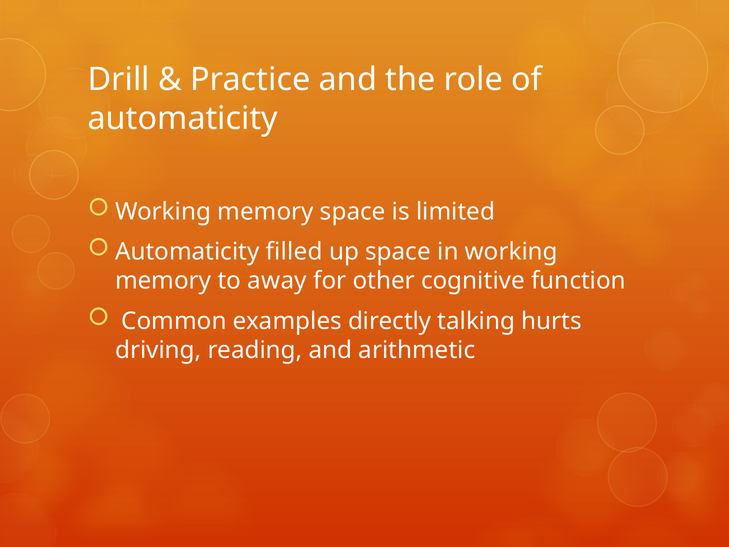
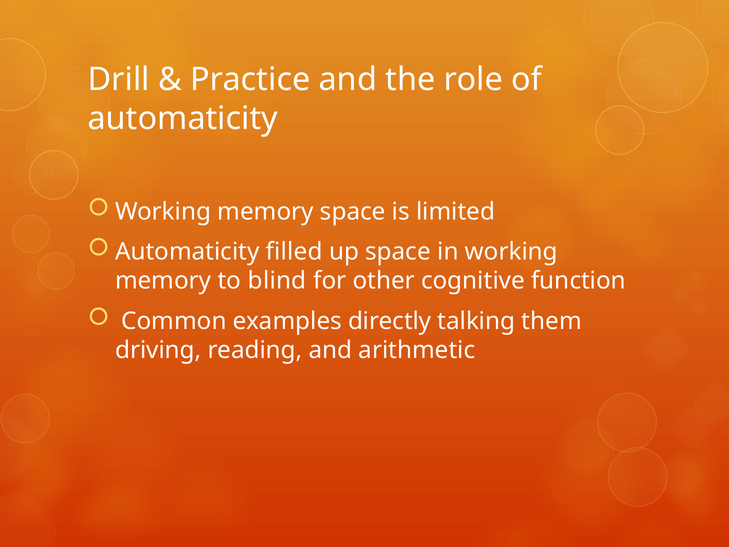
away: away -> blind
hurts: hurts -> them
